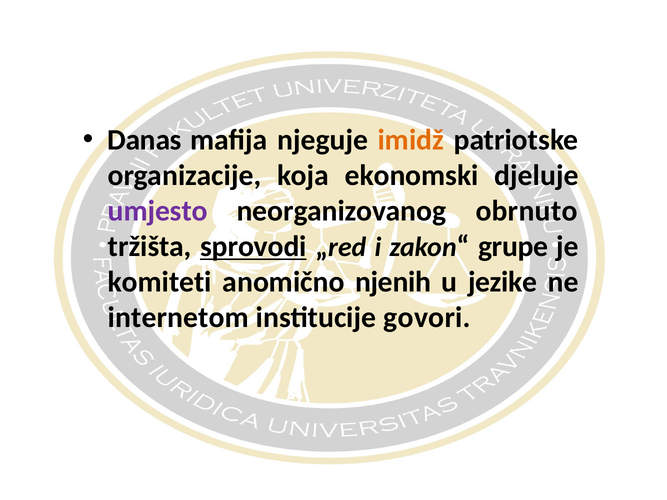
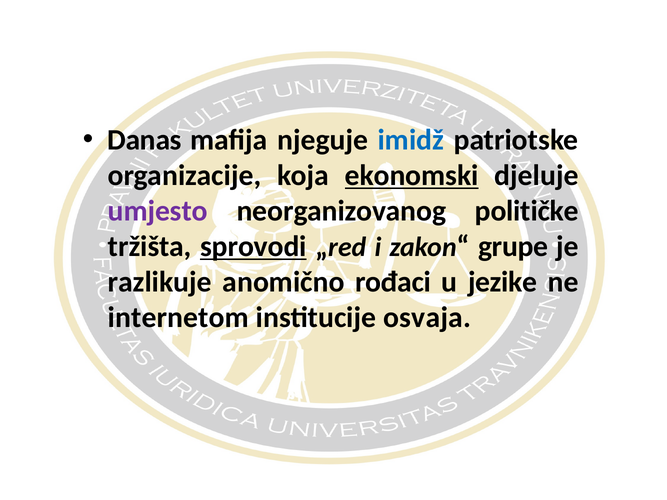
imidž colour: orange -> blue
ekonomski underline: none -> present
obrnuto: obrnuto -> političke
komiteti: komiteti -> razlikuje
njenih: njenih -> rođaci
govori: govori -> osvaja
